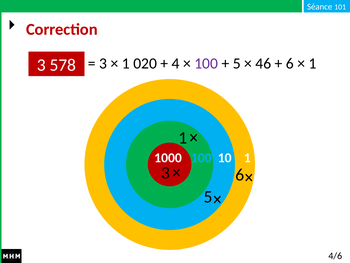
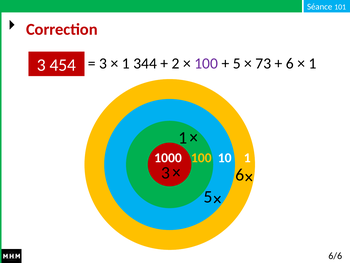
578: 578 -> 454
020: 020 -> 344
4: 4 -> 2
46: 46 -> 73
100 at (201, 158) colour: light blue -> yellow
4/6: 4/6 -> 6/6
